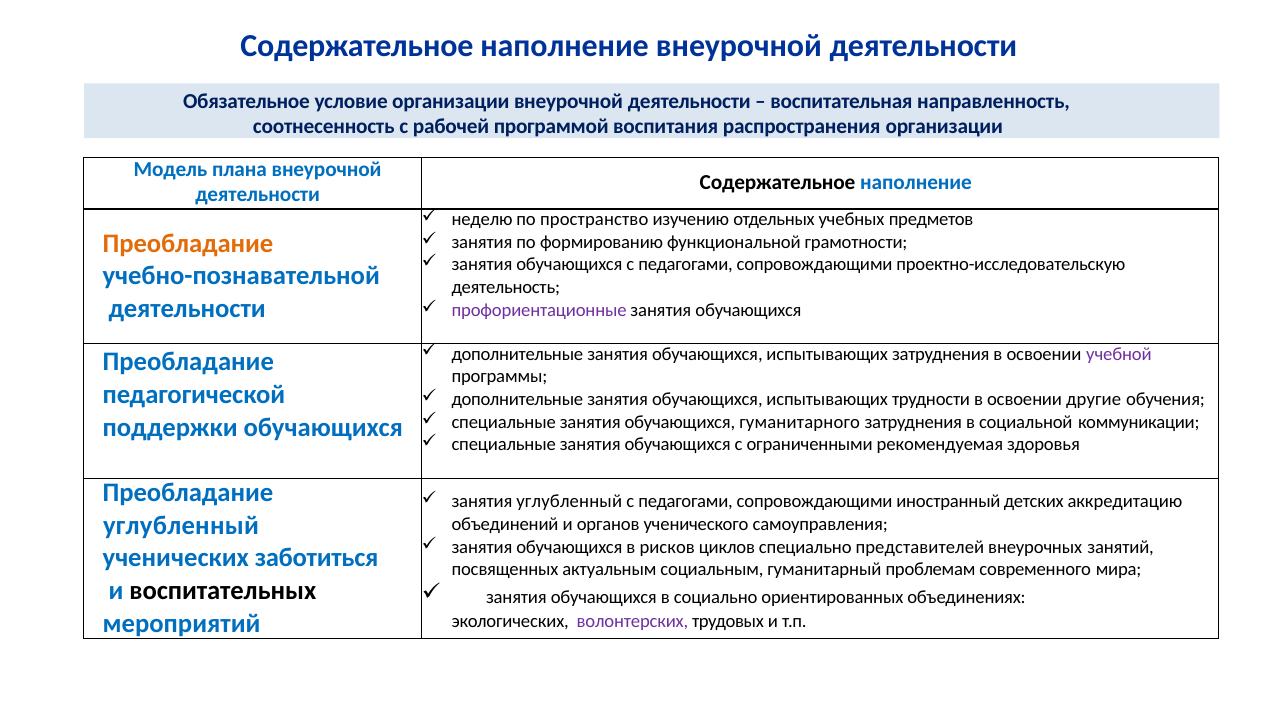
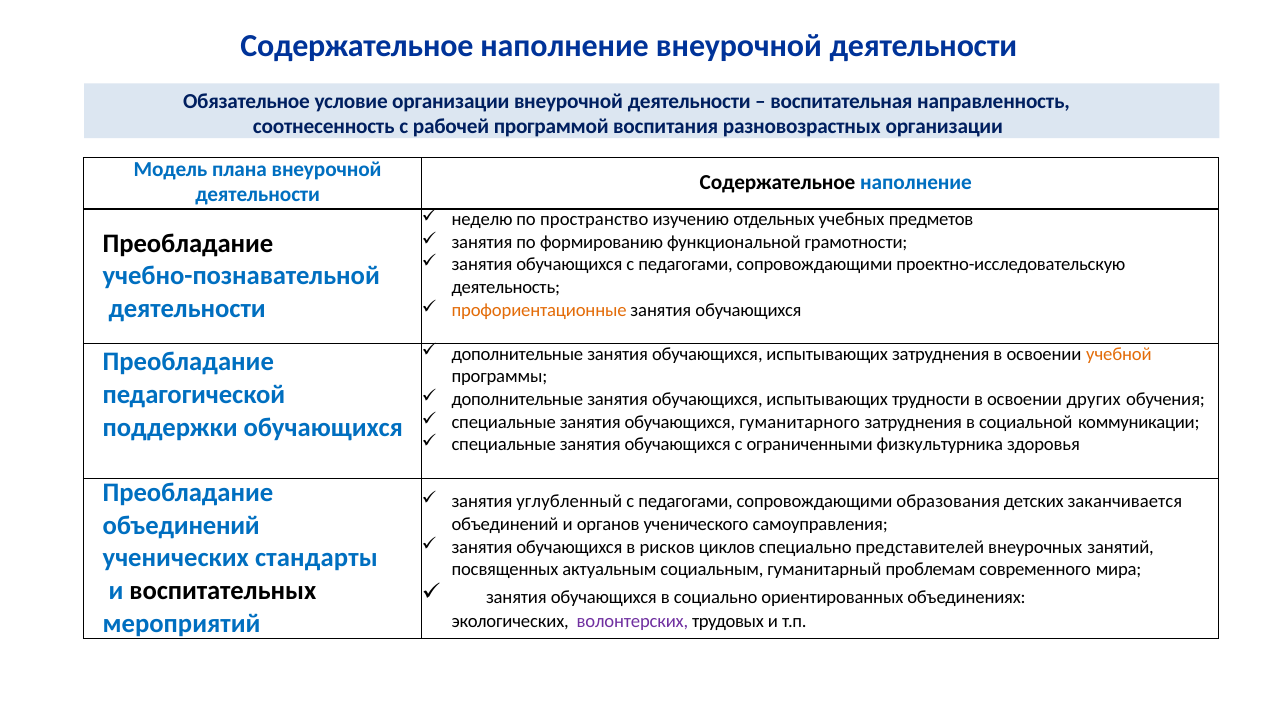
распространения: распространения -> разновозрастных
Преобладание at (188, 243) colour: orange -> black
профориентационные colour: purple -> orange
учебной colour: purple -> orange
другие: другие -> других
рекомендуемая: рекомендуемая -> физкультурника
иностранный: иностранный -> образования
аккредитацию: аккредитацию -> заканчивается
углубленный at (181, 525): углубленный -> объединений
заботиться: заботиться -> стандарты
